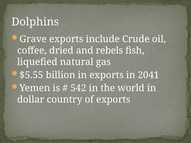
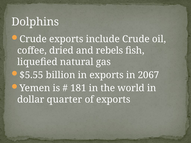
Grave at (33, 39): Grave -> Crude
2041: 2041 -> 2067
542: 542 -> 181
country: country -> quarter
